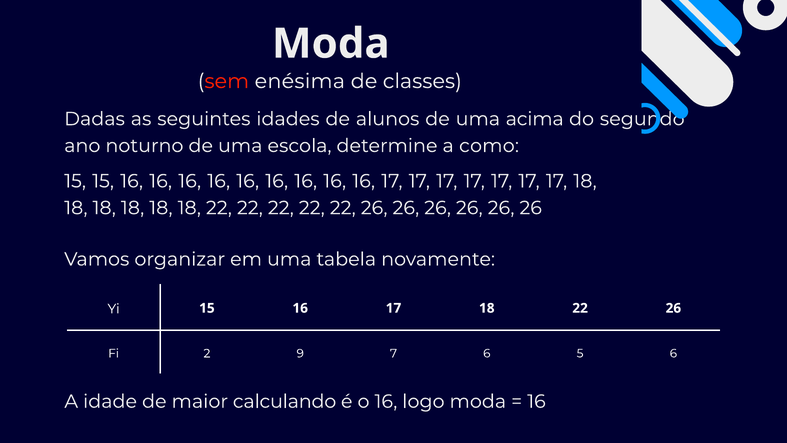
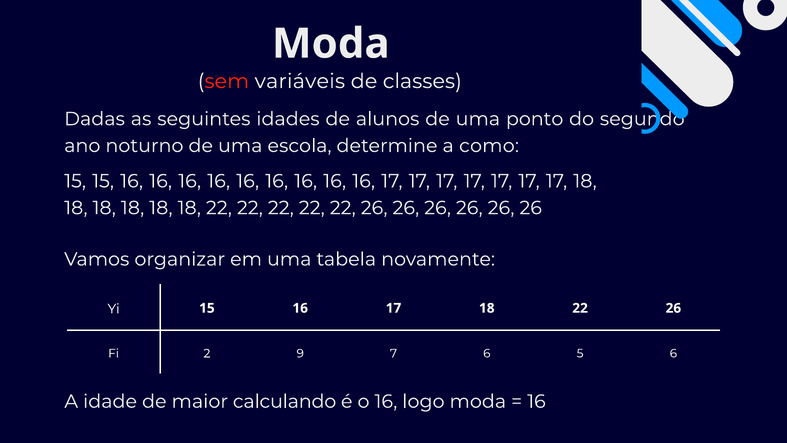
enésima: enésima -> variáveis
acima: acima -> ponto
